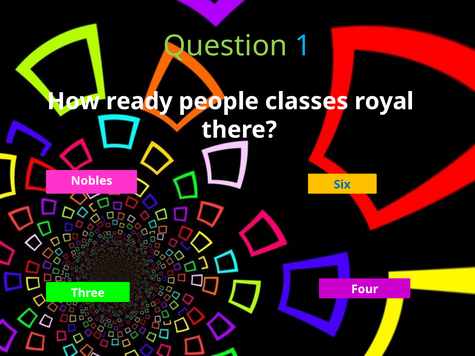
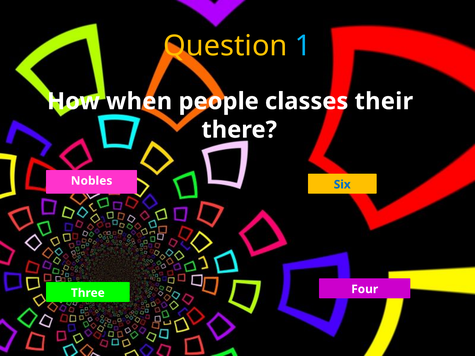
Question colour: light green -> yellow
ready: ready -> when
royal: royal -> their
